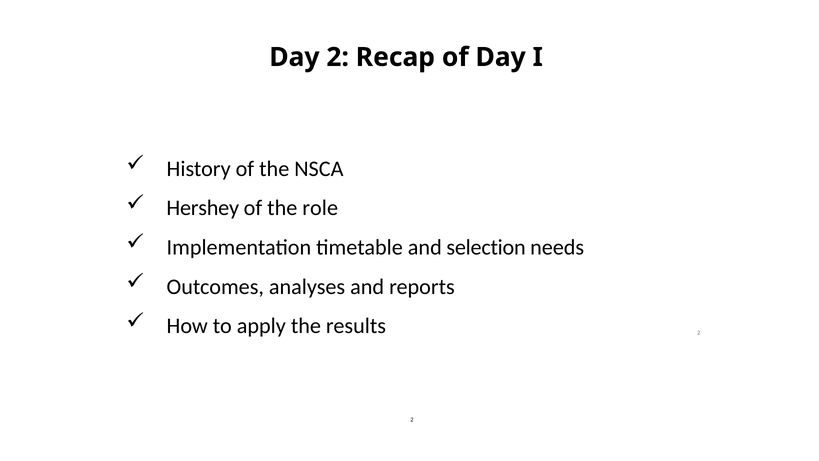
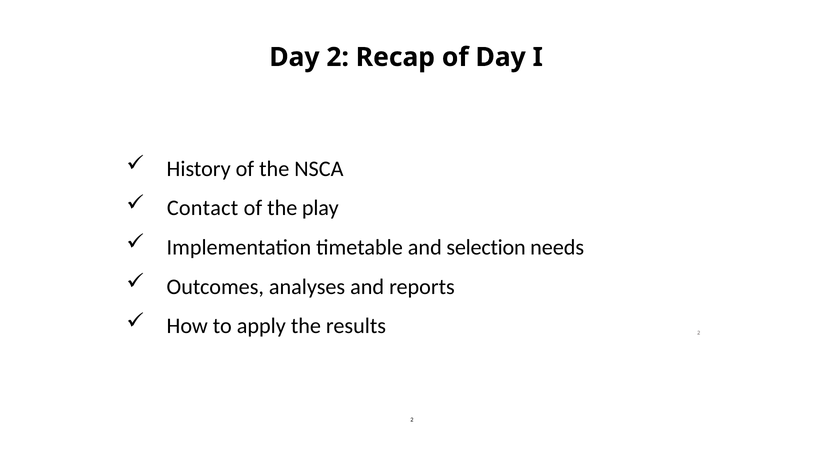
Hershey: Hershey -> Contact
role: role -> play
